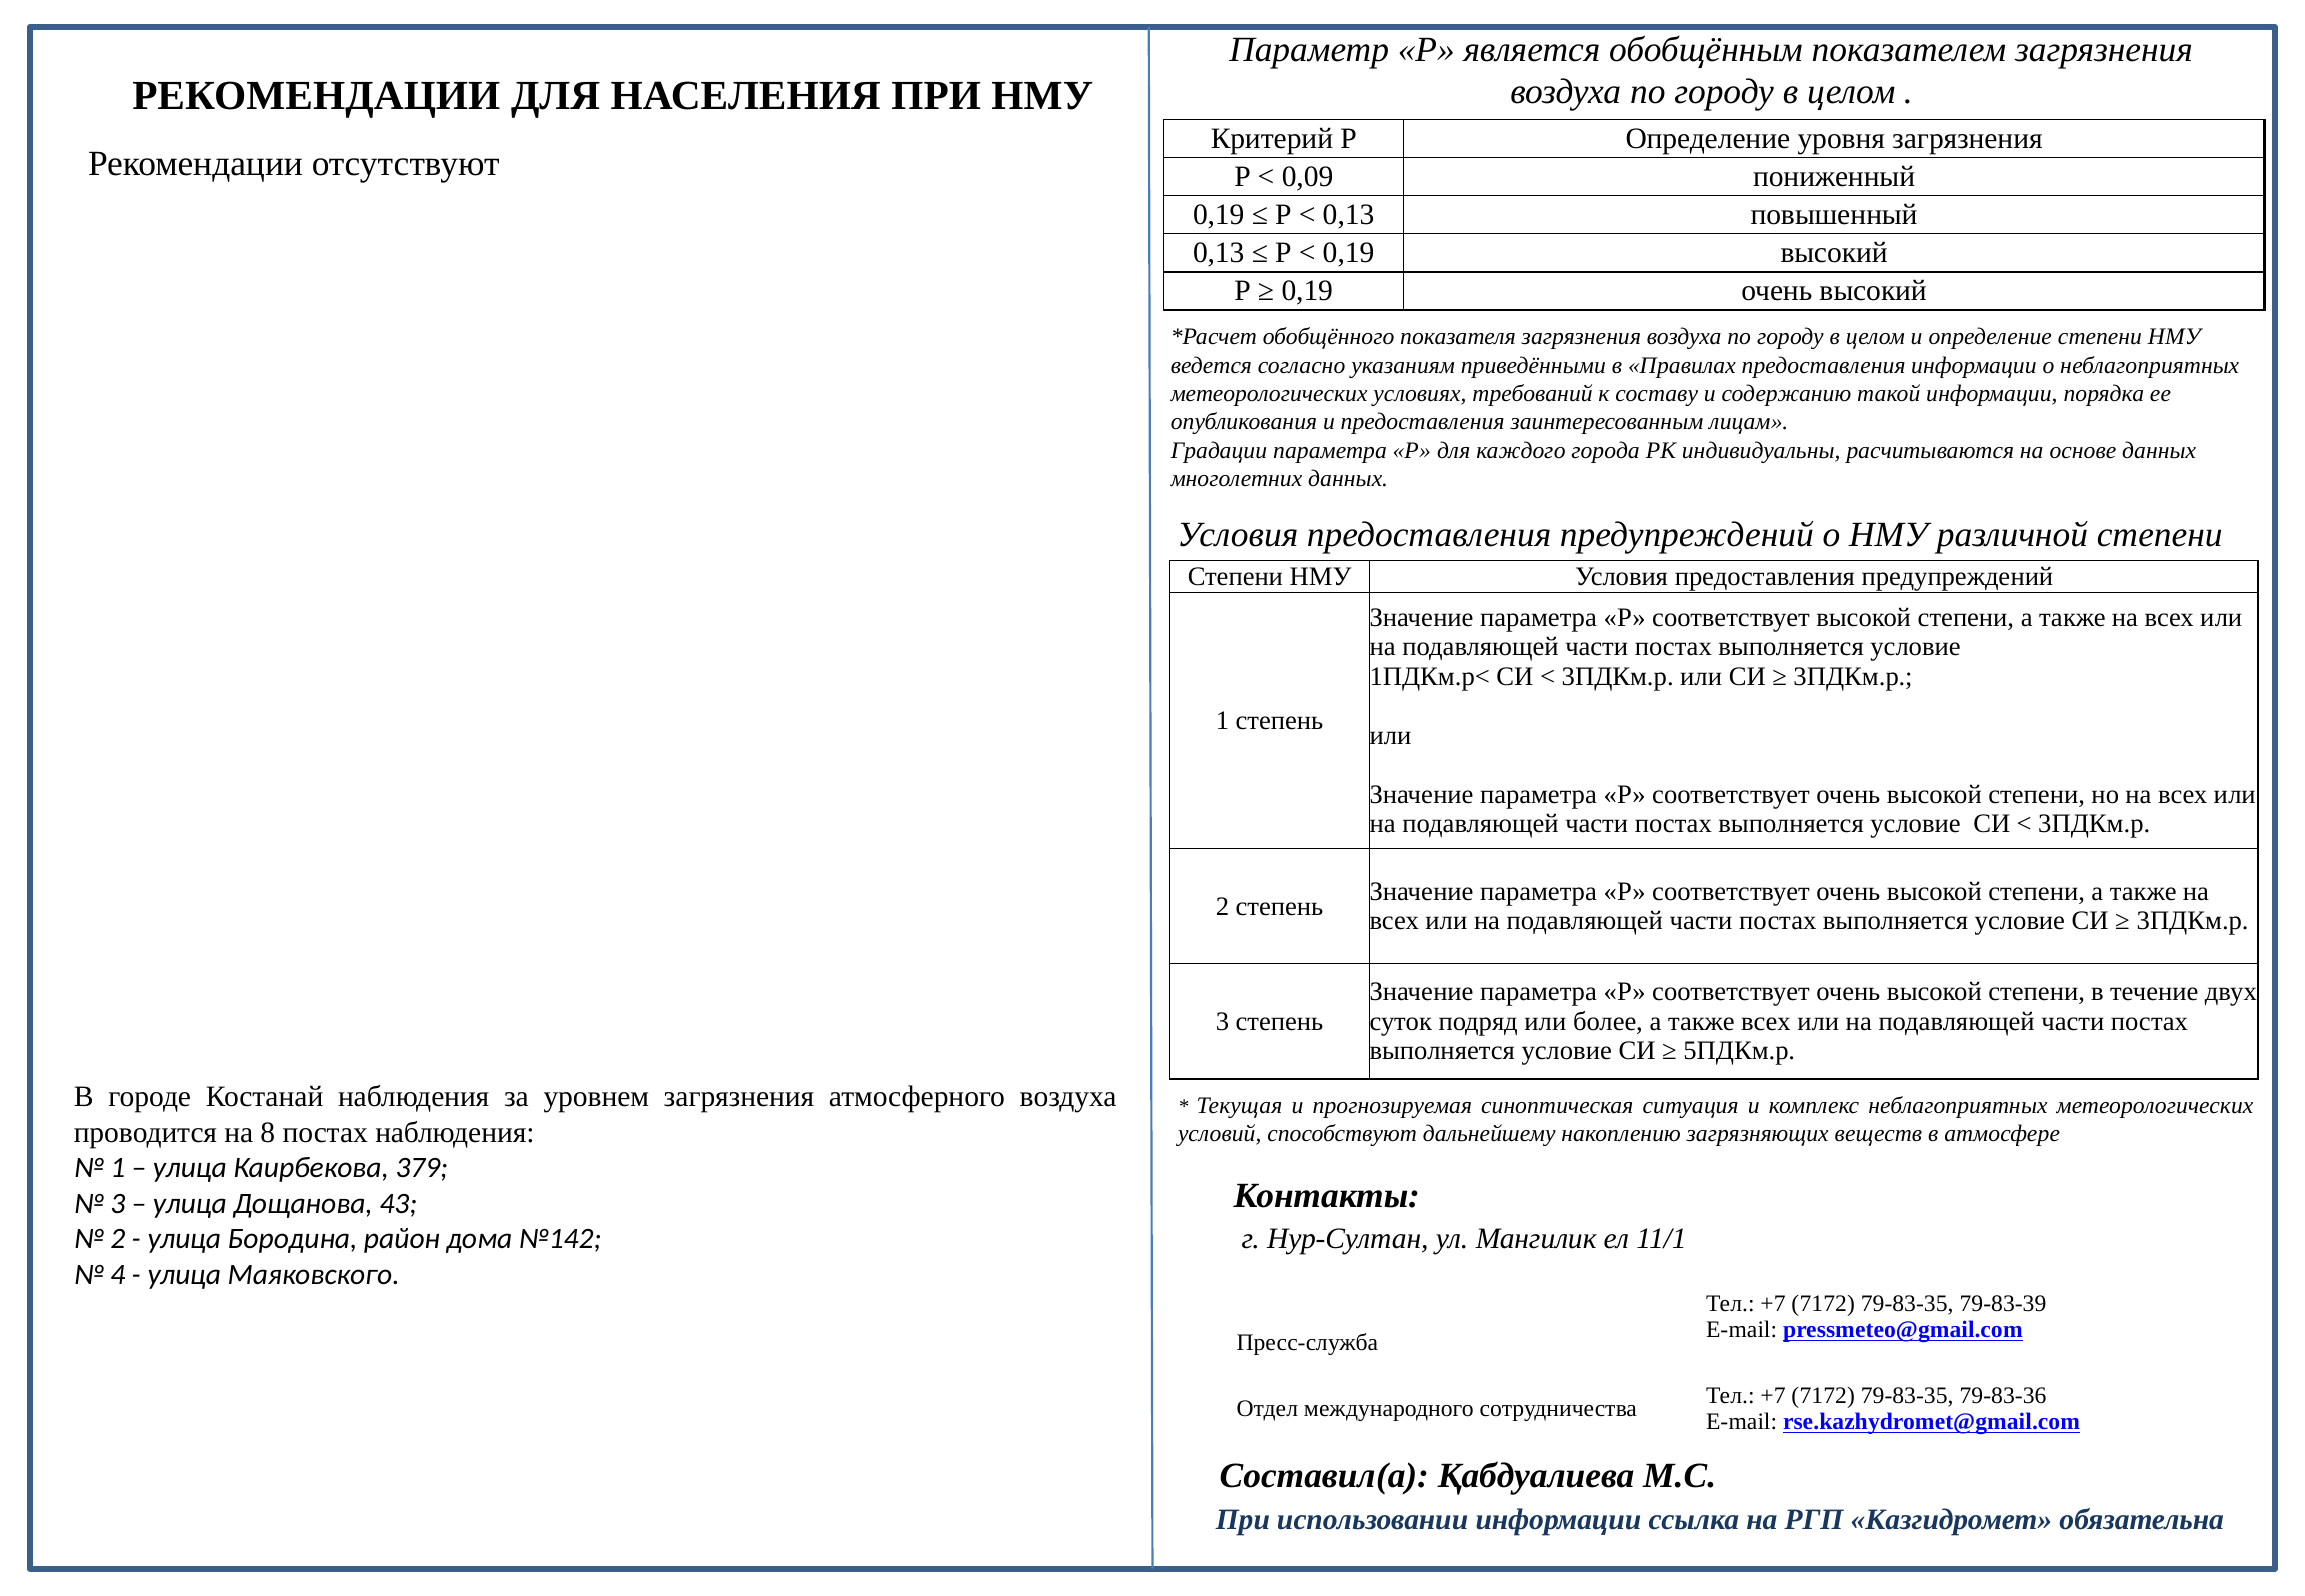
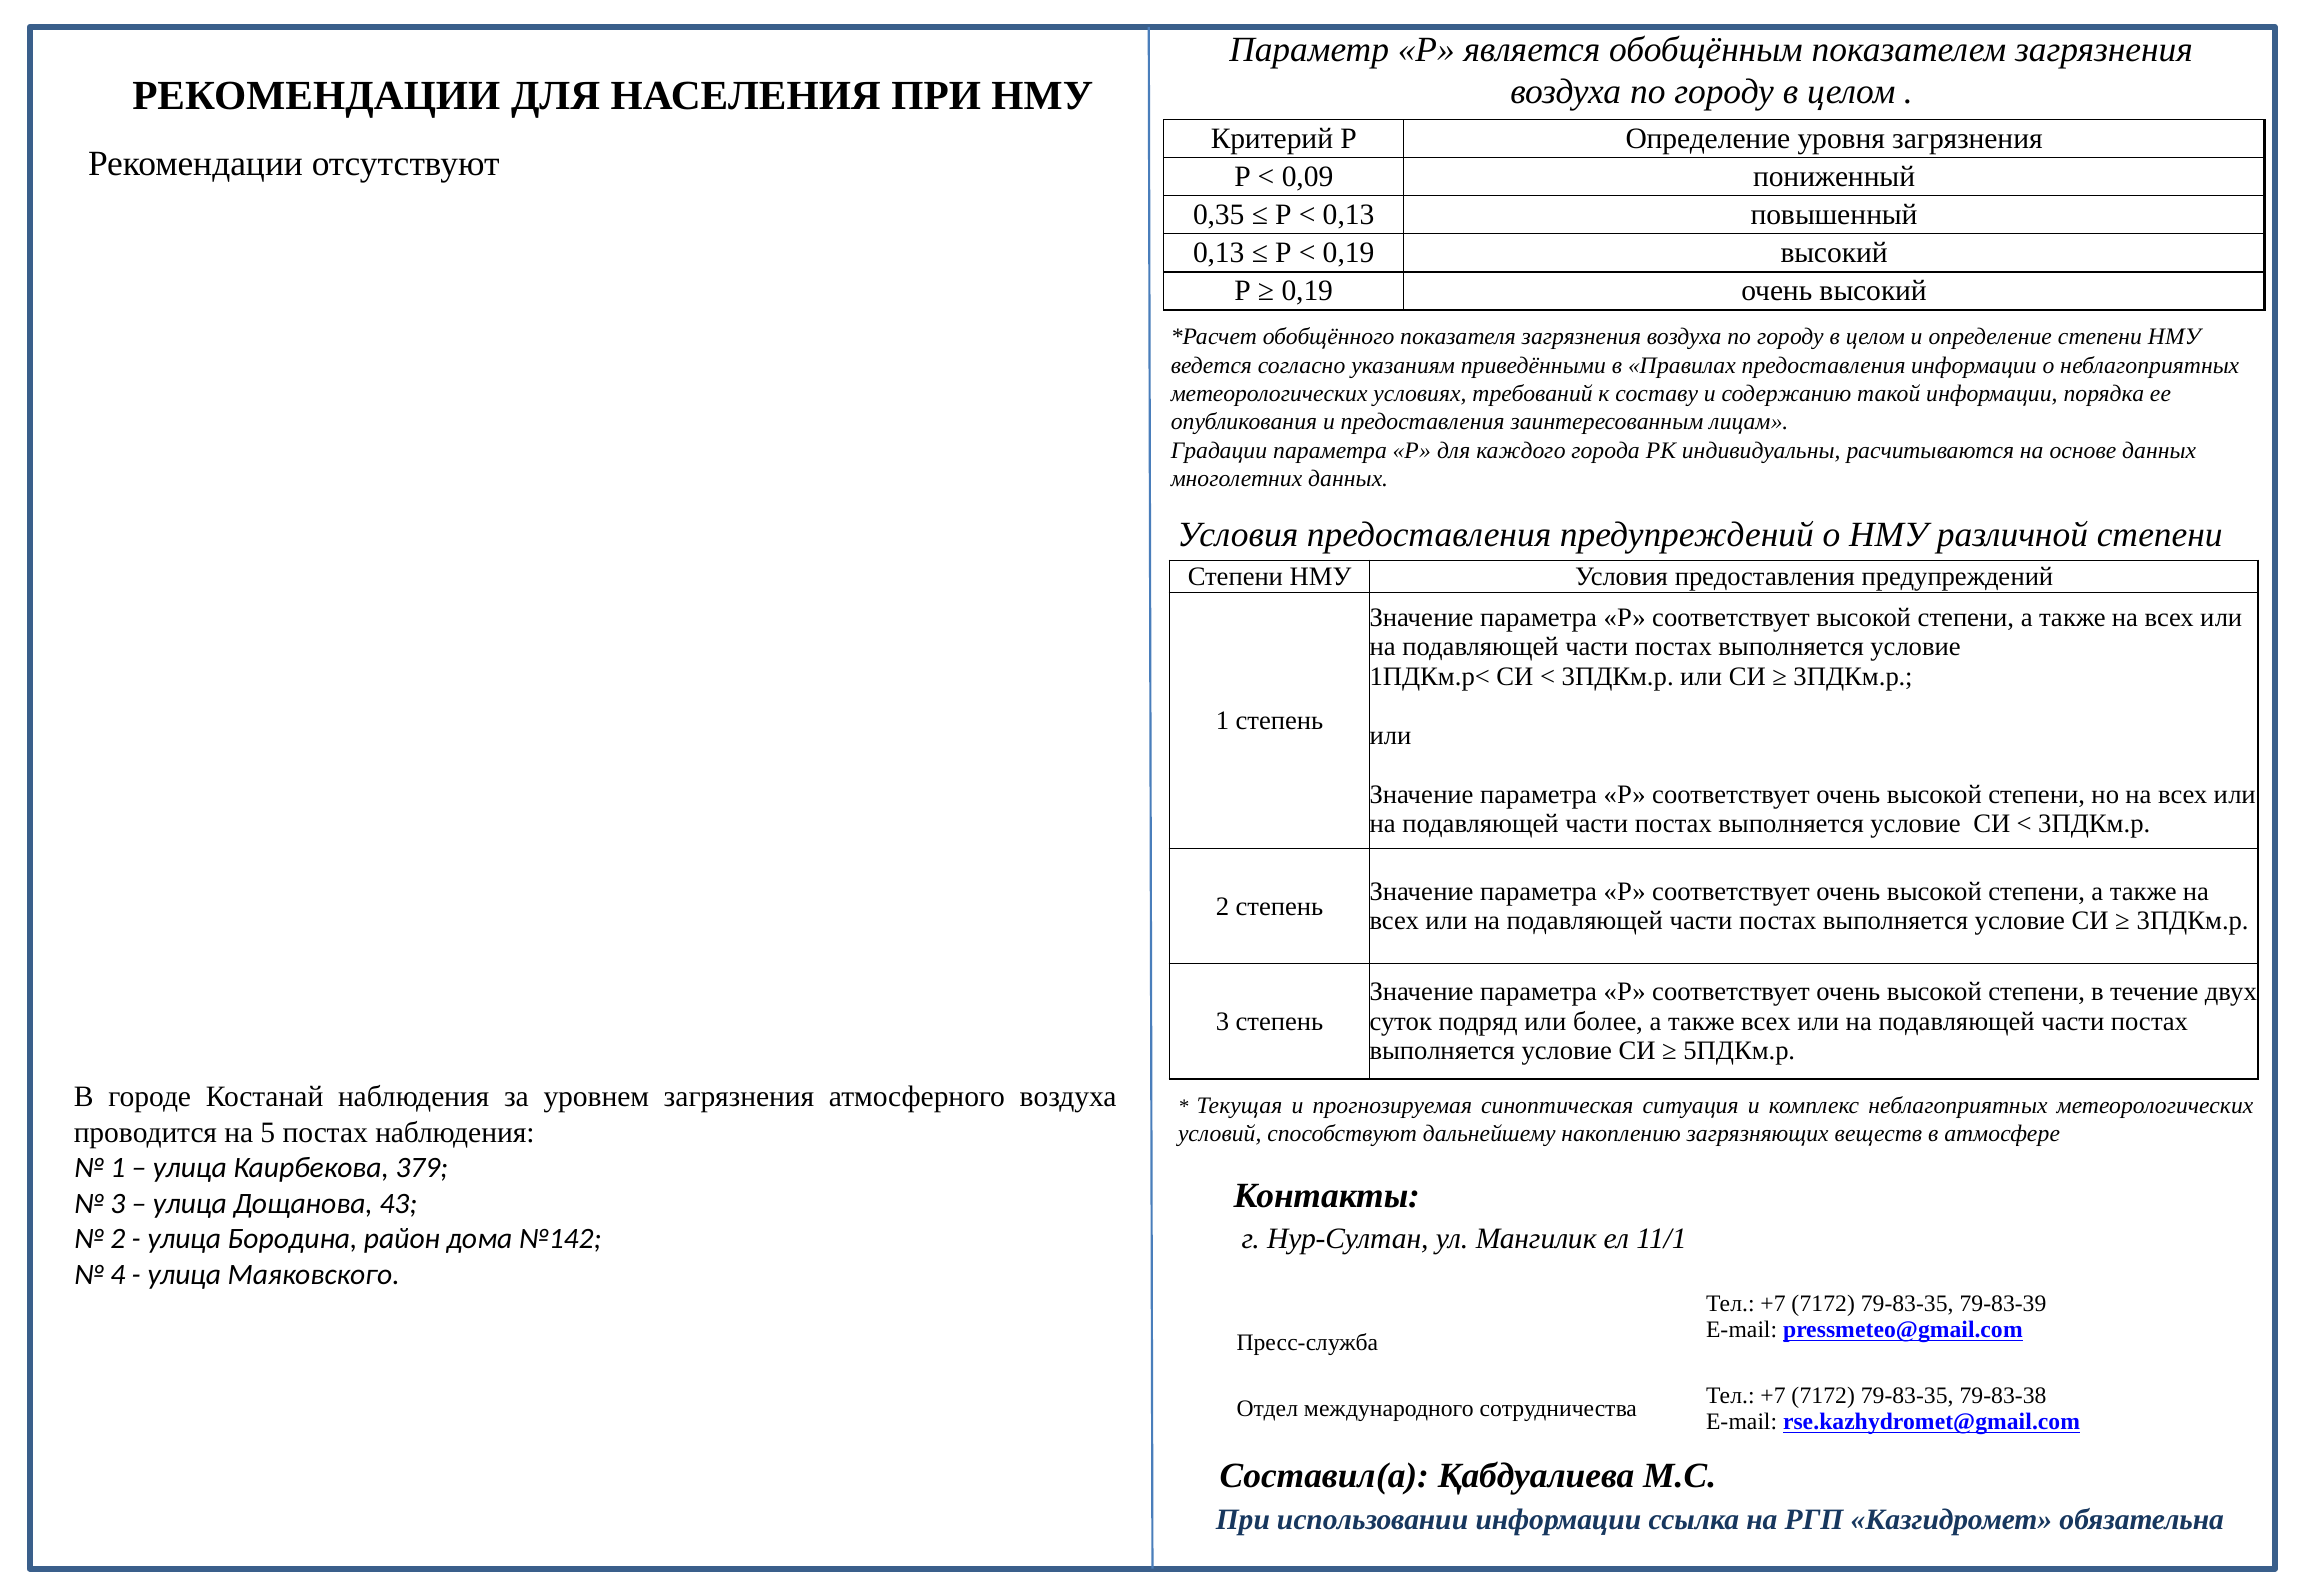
0,19 at (1219, 214): 0,19 -> 0,35
8: 8 -> 5
79-83-36: 79-83-36 -> 79-83-38
